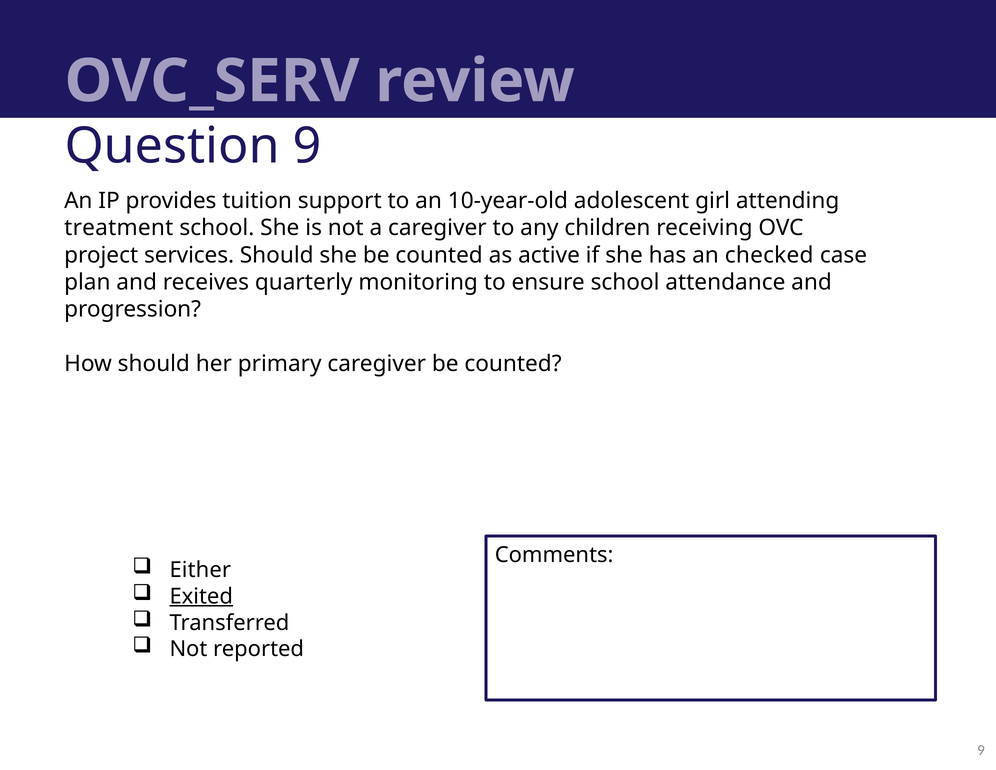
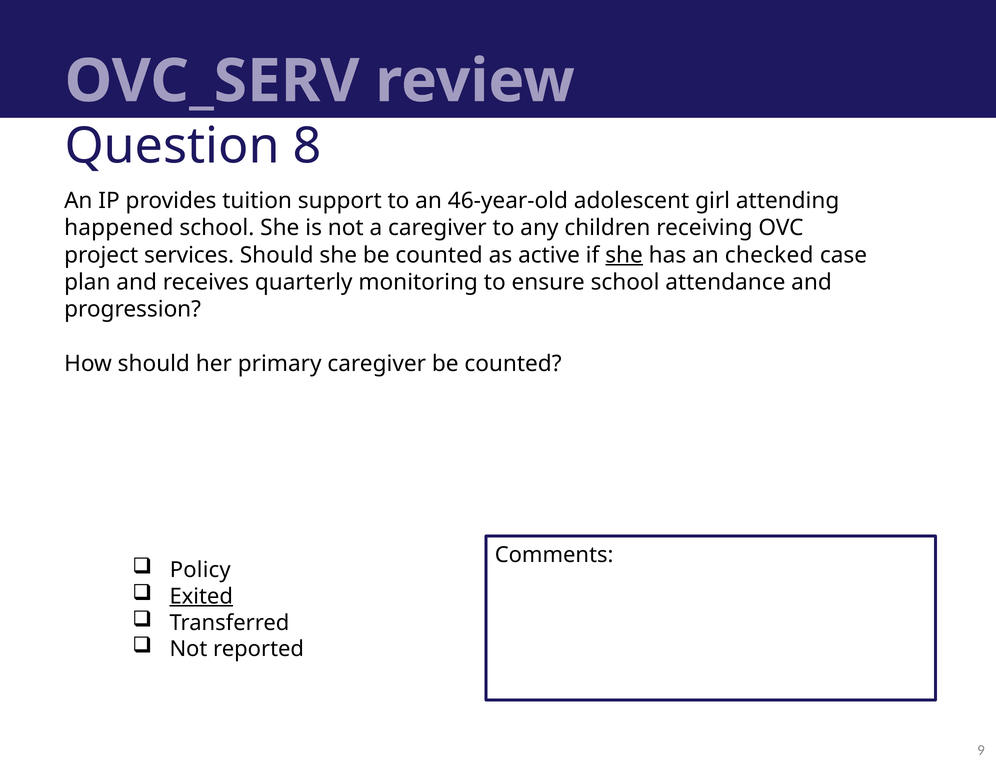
Question 9: 9 -> 8
10-year-old: 10-year-old -> 46-year-old
treatment: treatment -> happened
she at (624, 255) underline: none -> present
Either: Either -> Policy
